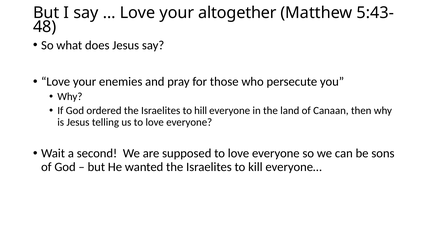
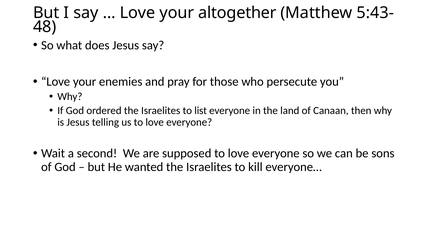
hill: hill -> list
